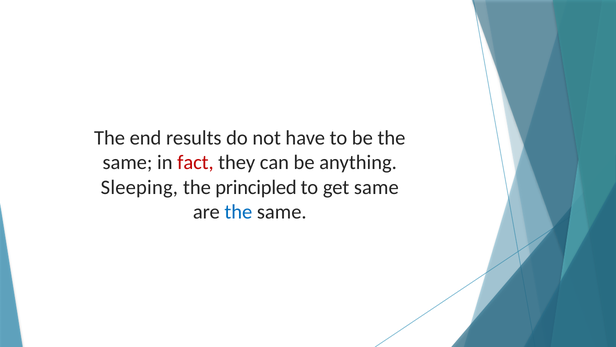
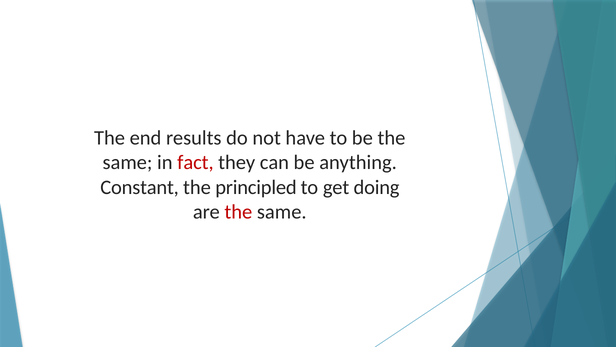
Sleeping: Sleeping -> Constant
get same: same -> doing
the at (238, 212) colour: blue -> red
